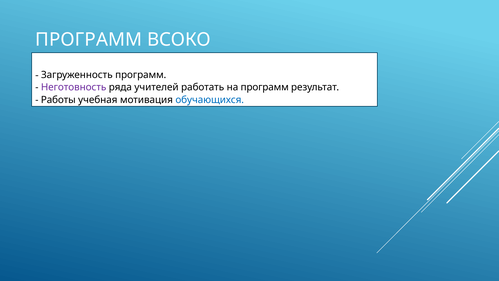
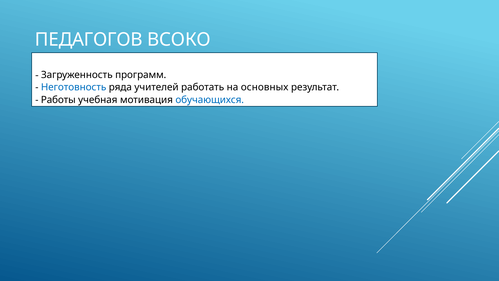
ПРОГРАММ at (89, 40): ПРОГРАММ -> ПЕДАГОГОВ
Неготовность colour: purple -> blue
на программ: программ -> основных
